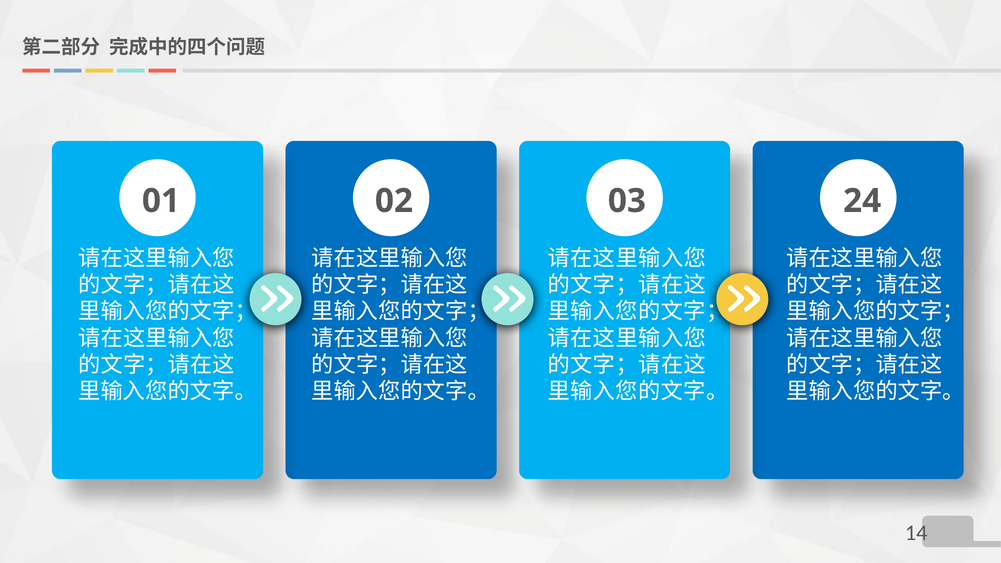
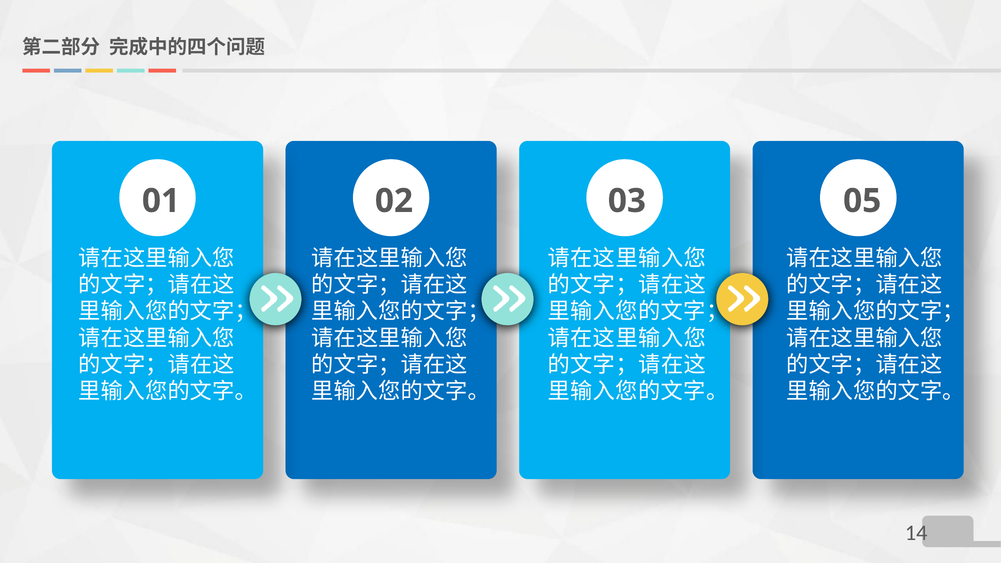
24: 24 -> 05
